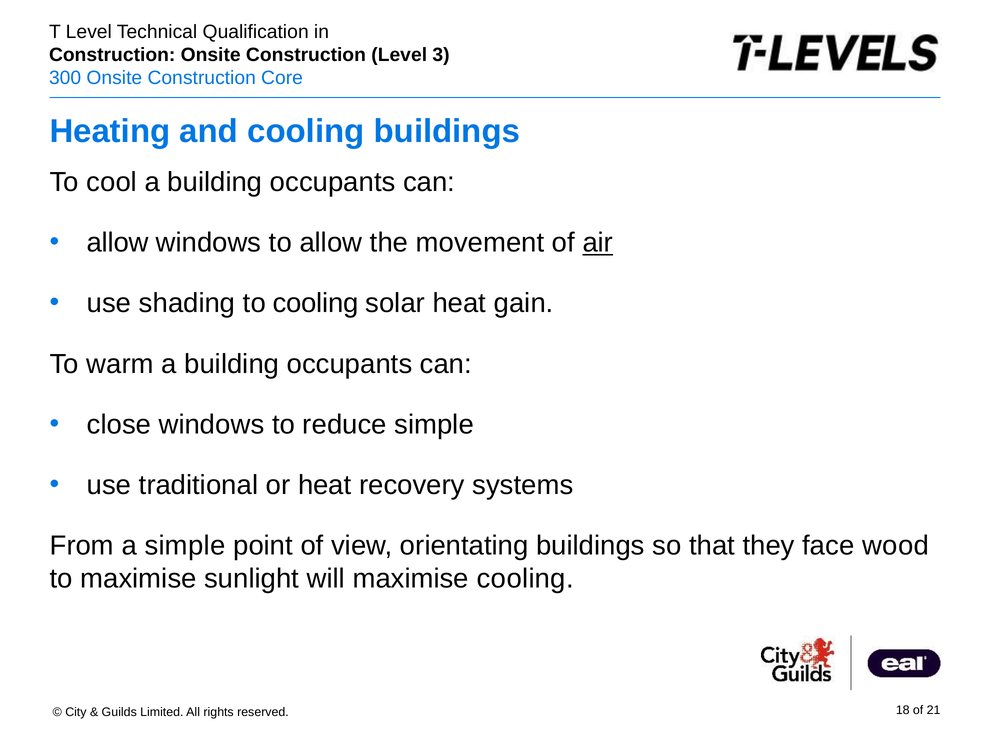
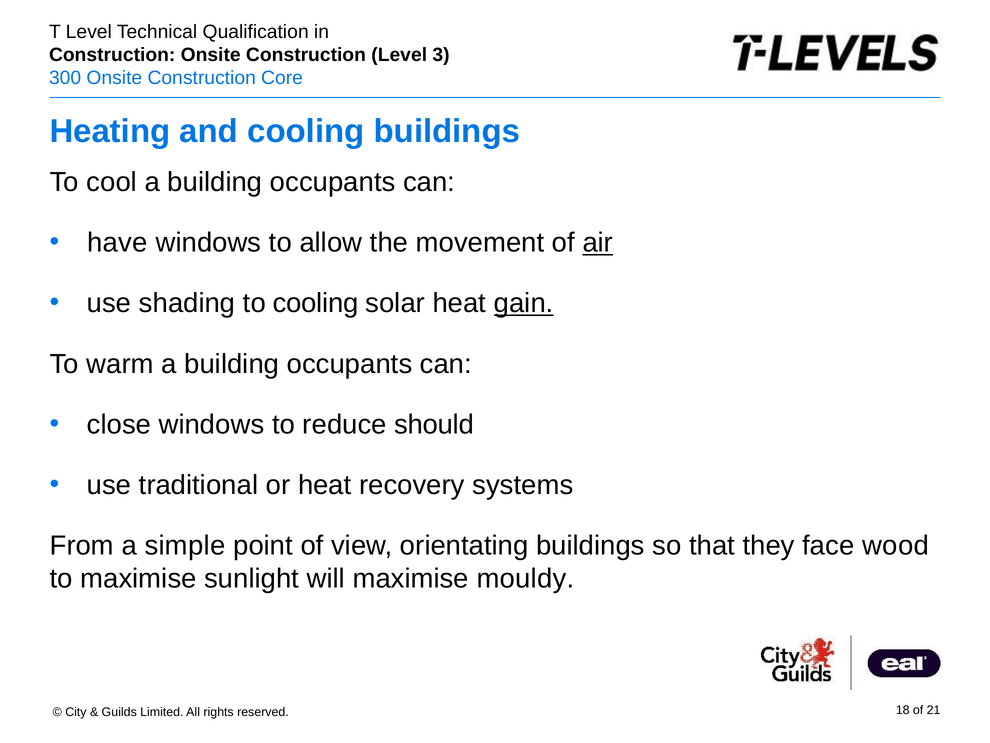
allow at (118, 243): allow -> have
gain underline: none -> present
reduce simple: simple -> should
maximise cooling: cooling -> mouldy
